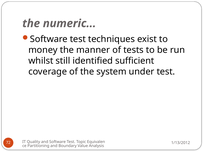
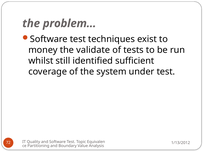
numeric: numeric -> problem
manner: manner -> validate
